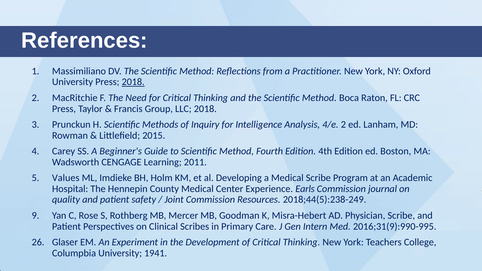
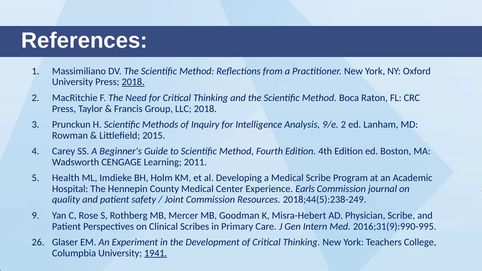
4/e: 4/e -> 9/e
Values: Values -> Health
1941 underline: none -> present
